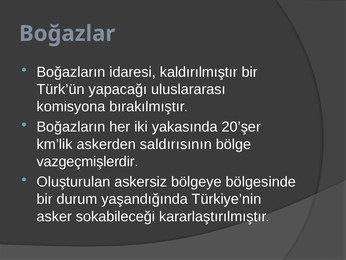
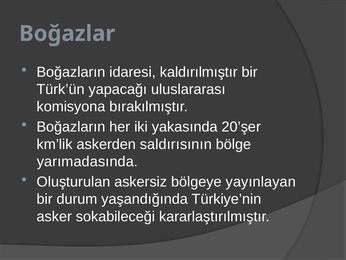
vazgeçmişlerdir: vazgeçmişlerdir -> yarımadasında
bölgesinde: bölgesinde -> yayınlayan
